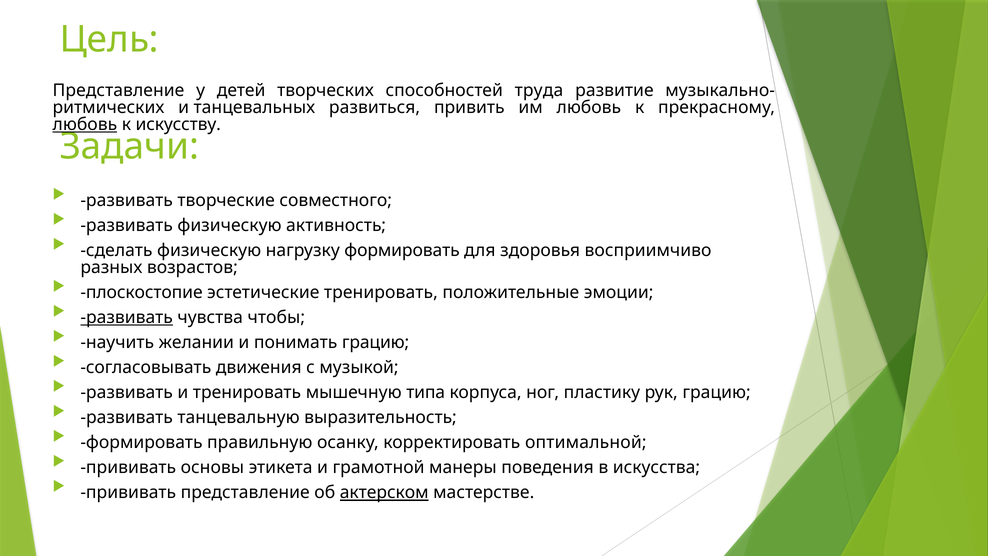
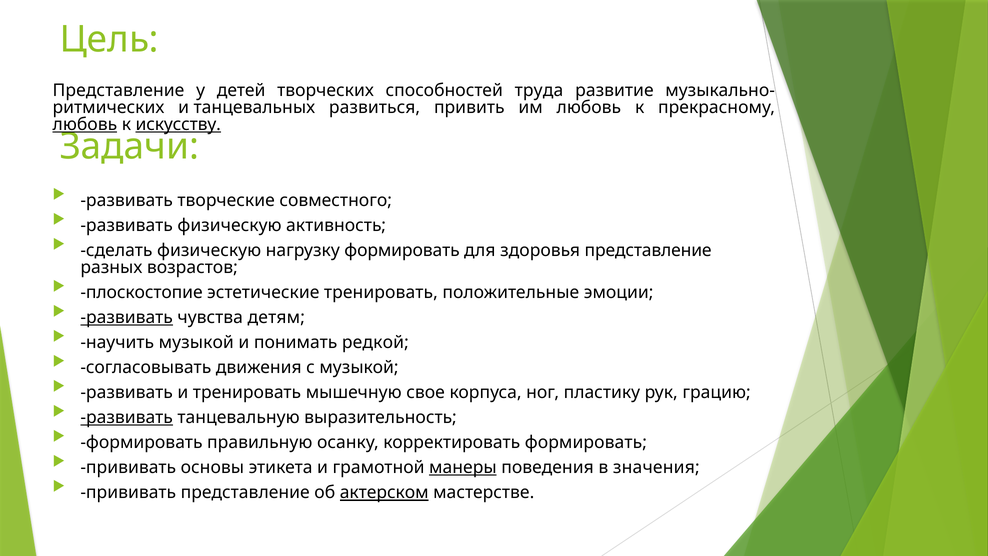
искусству underline: none -> present
здоровья восприимчиво: восприимчиво -> представление
чтобы: чтобы -> детям
научить желании: желании -> музыкой
понимать грацию: грацию -> редкой
типа: типа -> свое
развивать at (127, 417) underline: none -> present
корректировать оптимальной: оптимальной -> формировать
манеры underline: none -> present
искусства: искусства -> значения
